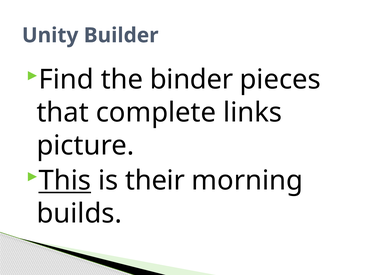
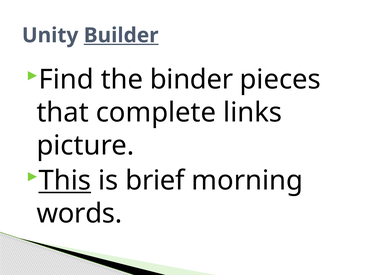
Builder underline: none -> present
their: their -> brief
builds: builds -> words
